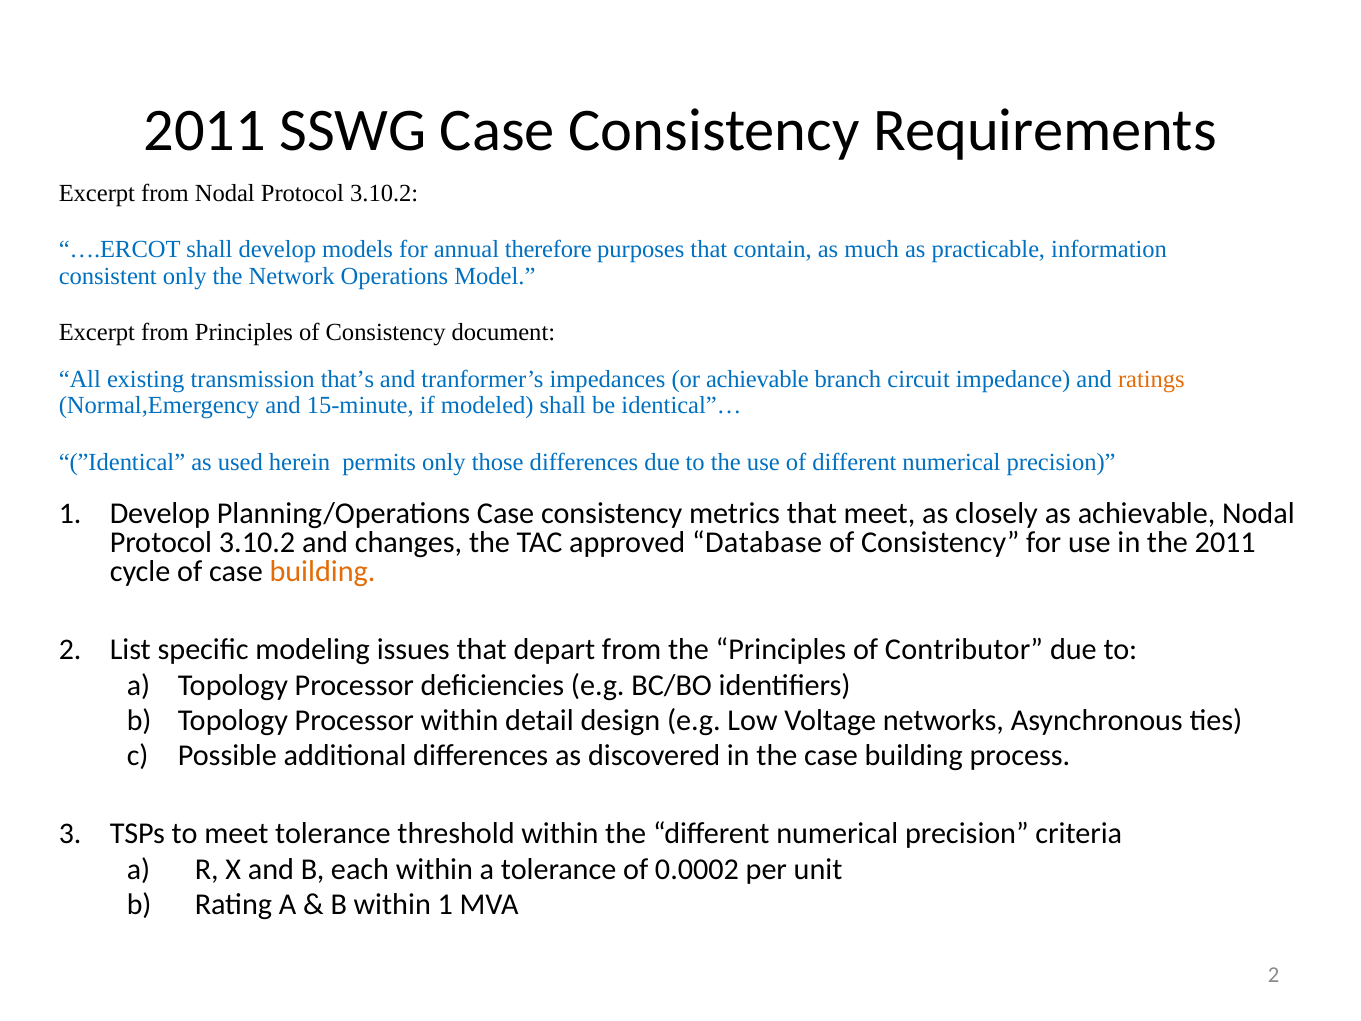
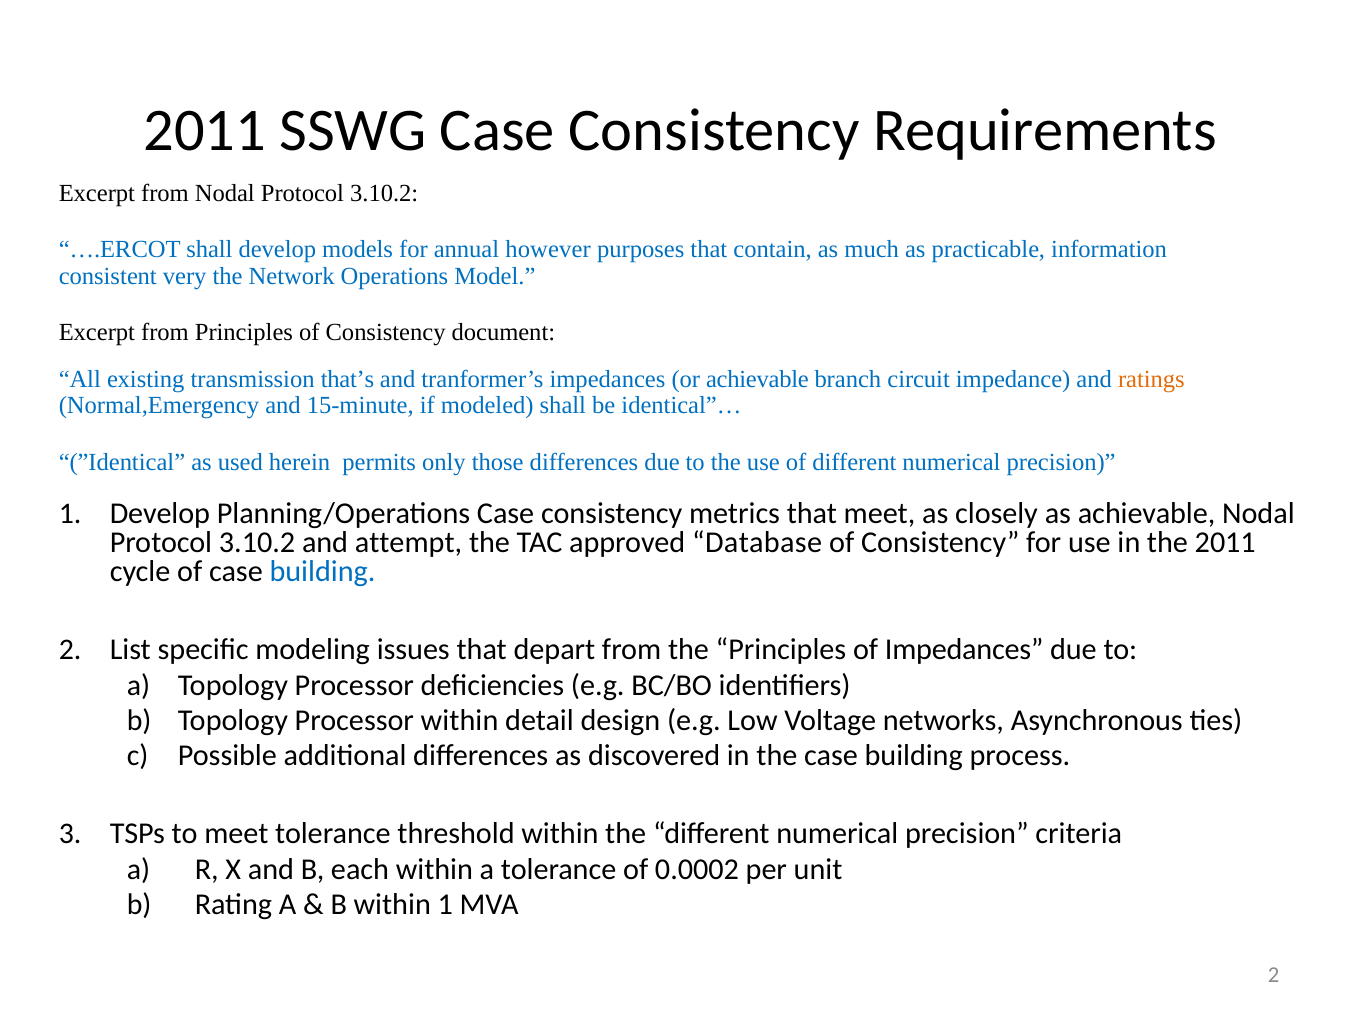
therefore: therefore -> however
consistent only: only -> very
changes: changes -> attempt
building at (322, 572) colour: orange -> blue
of Contributor: Contributor -> Impedances
